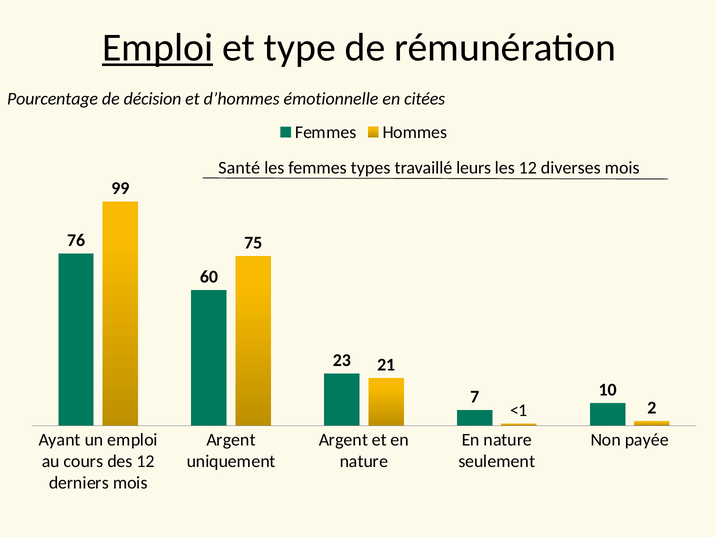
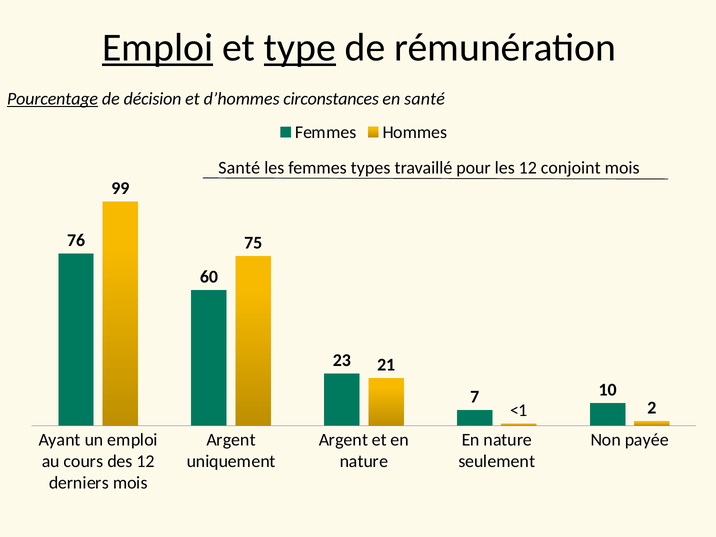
type underline: none -> present
Pourcentage underline: none -> present
émotionnelle: émotionnelle -> circonstances
en citées: citées -> santé
leurs: leurs -> pour
diverses: diverses -> conjoint
